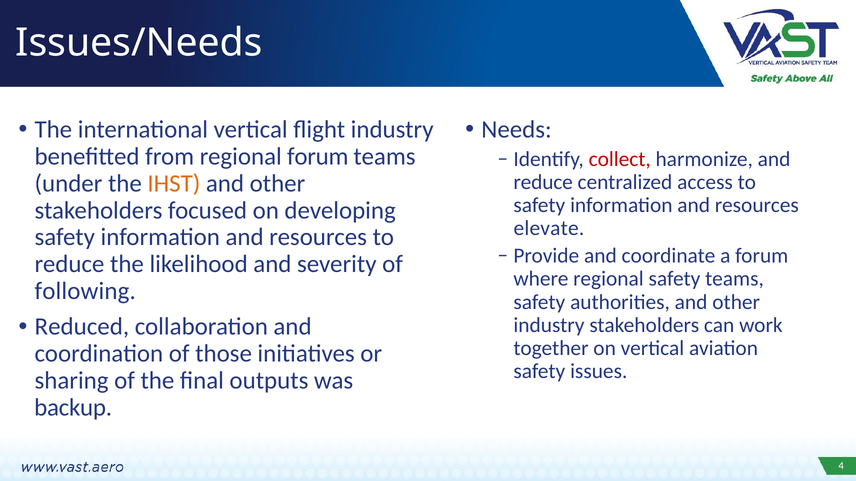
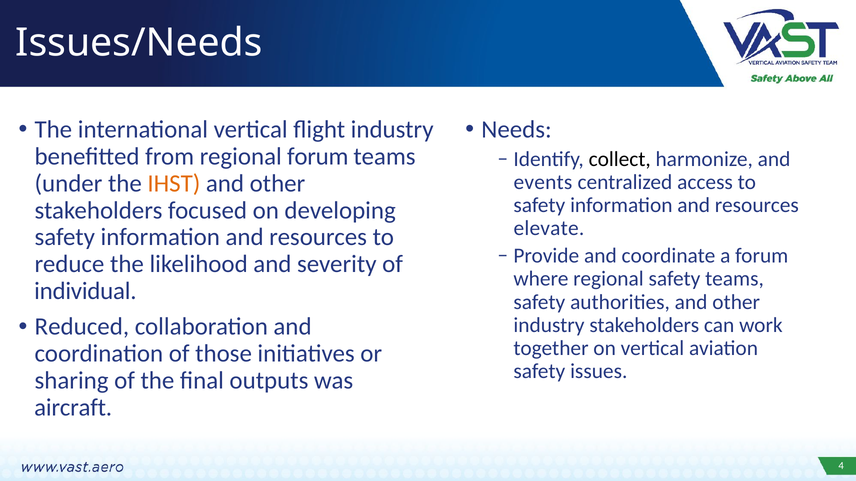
collect colour: red -> black
reduce at (543, 182): reduce -> events
following: following -> individual
backup: backup -> aircraft
